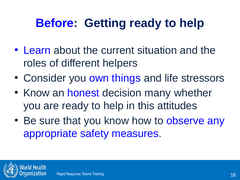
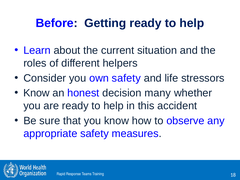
own things: things -> safety
attitudes: attitudes -> accident
